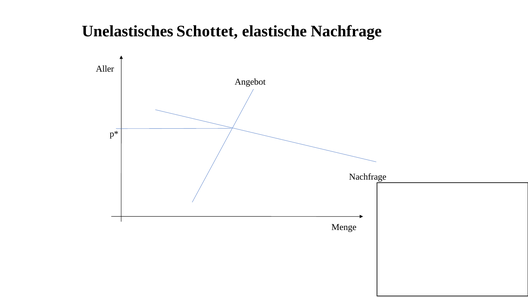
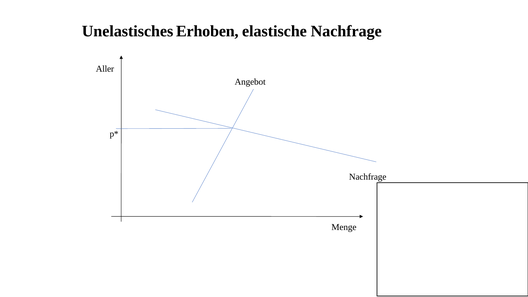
Schottet: Schottet -> Erhoben
